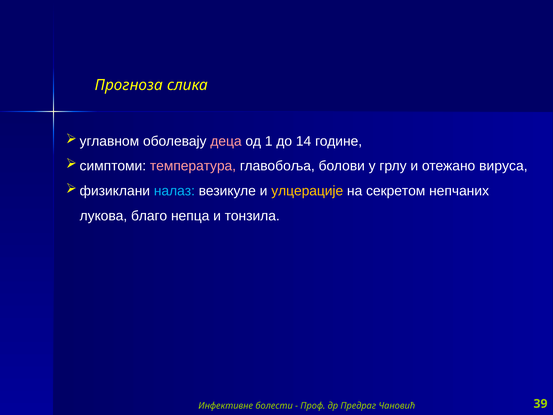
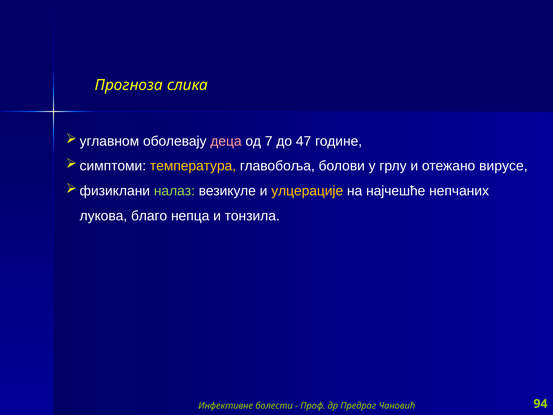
1: 1 -> 7
14: 14 -> 47
температура colour: pink -> yellow
вируса: вируса -> вирусе
налаз colour: light blue -> light green
секретом: секретом -> најчешће
39: 39 -> 94
